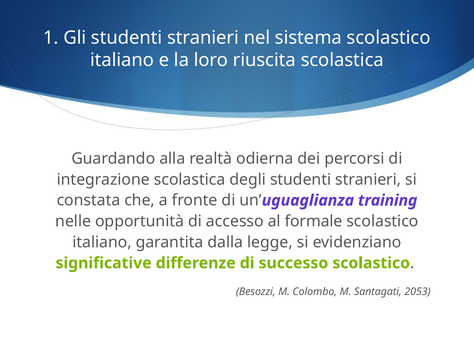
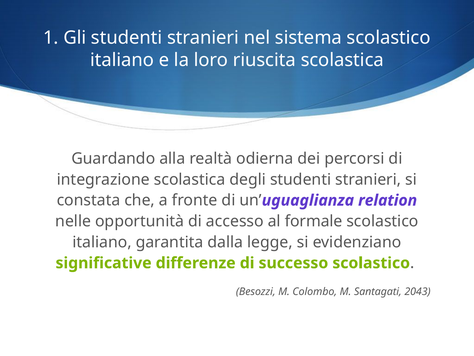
training: training -> relation
2053: 2053 -> 2043
